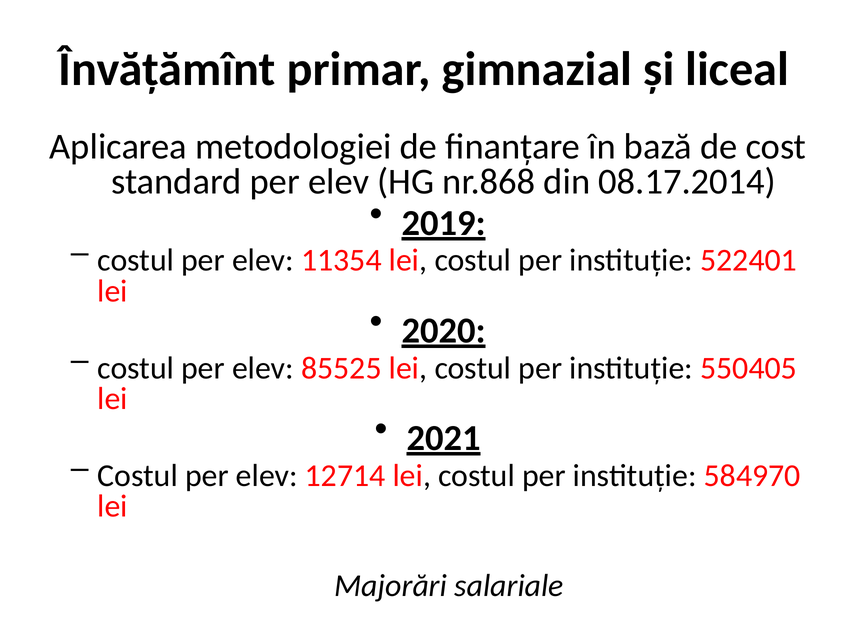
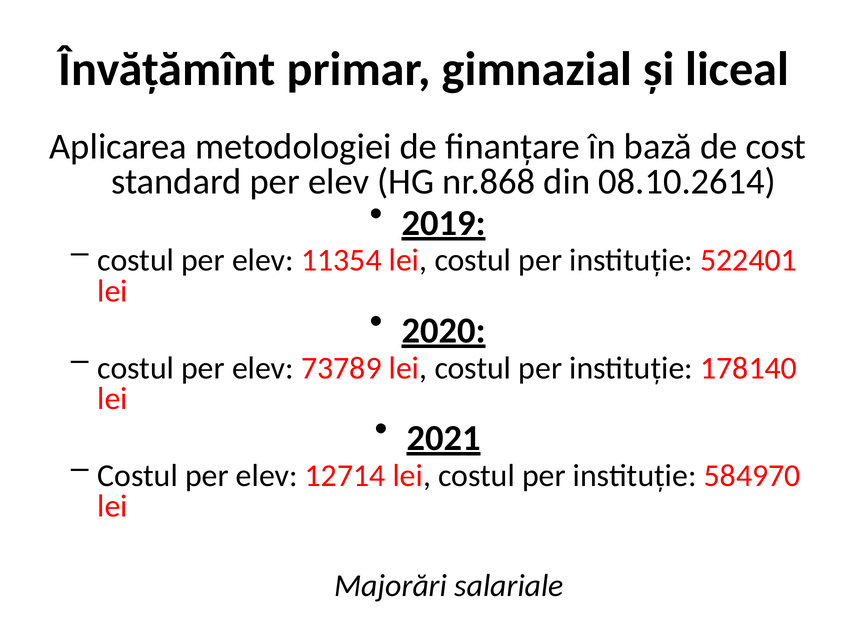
08.17.2014: 08.17.2014 -> 08.10.2614
85525: 85525 -> 73789
550405: 550405 -> 178140
